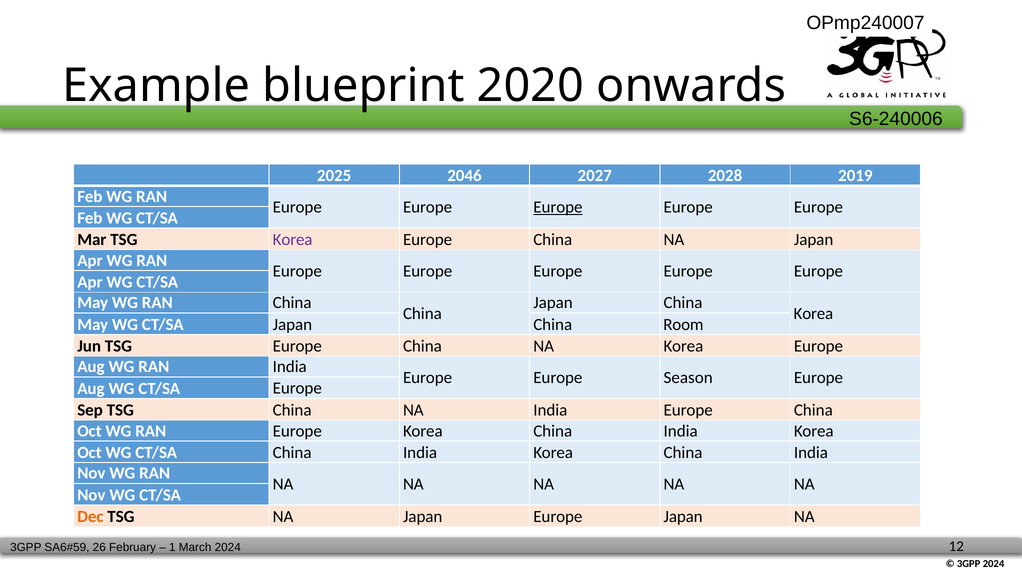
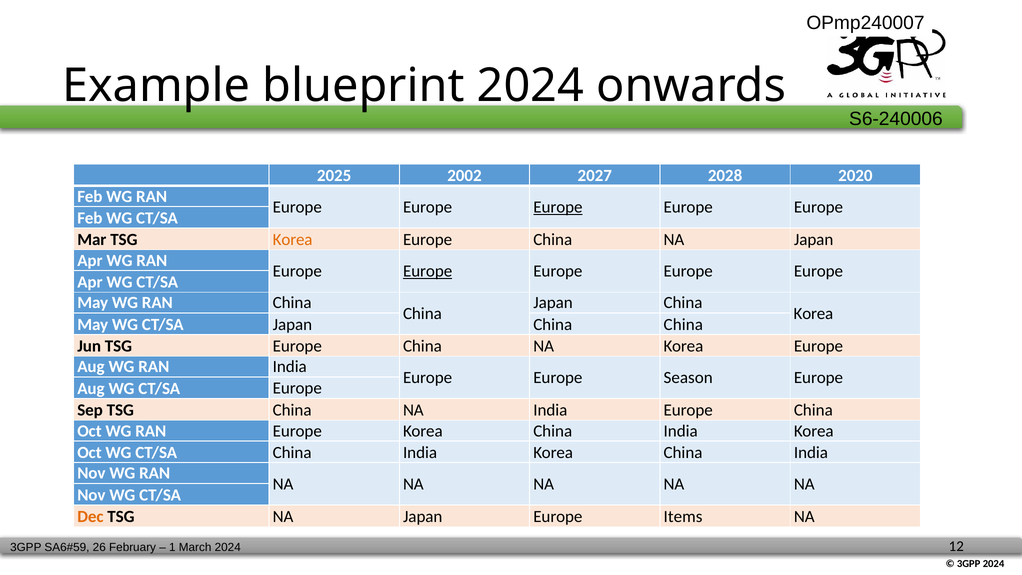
blueprint 2020: 2020 -> 2024
2046: 2046 -> 2002
2019: 2019 -> 2020
Korea at (293, 240) colour: purple -> orange
Europe at (428, 271) underline: none -> present
Japan China Room: Room -> China
Europe Japan: Japan -> Items
